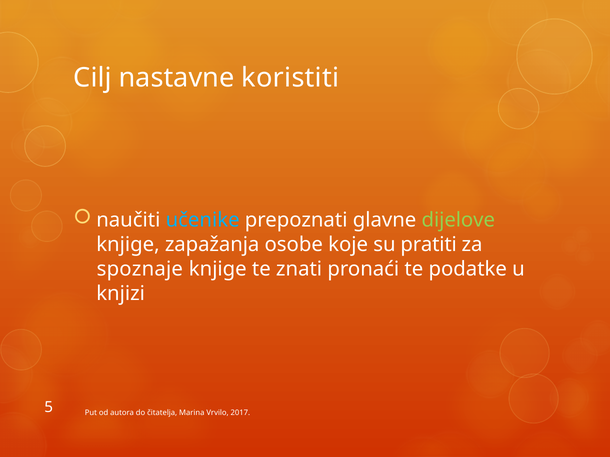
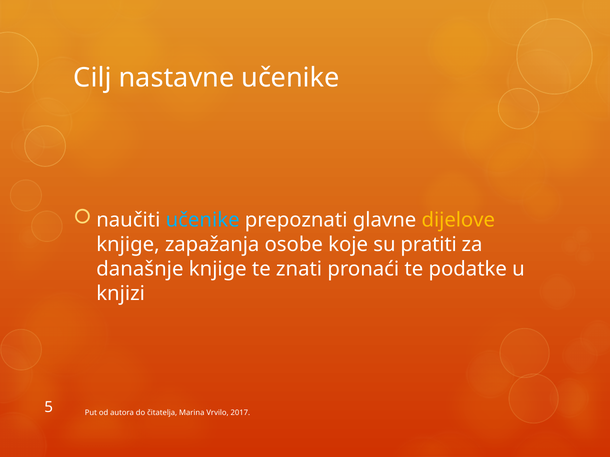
nastavne koristiti: koristiti -> učenike
dijelove colour: light green -> yellow
spoznaje: spoznaje -> današnje
